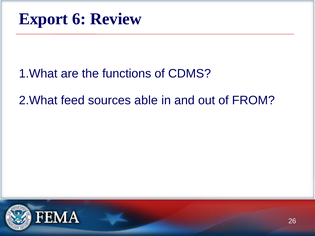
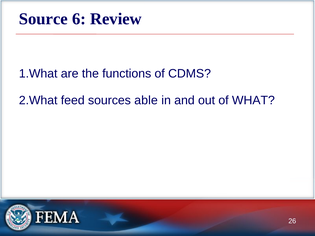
Export: Export -> Source
FROM: FROM -> WHAT
